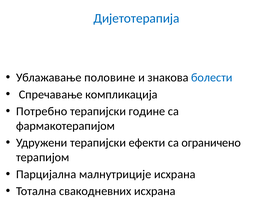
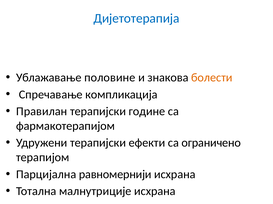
болести colour: blue -> orange
Потребно: Потребно -> Правилан
малнутриције: малнутриције -> равномернији
свакодневних: свакодневних -> малнутриције
